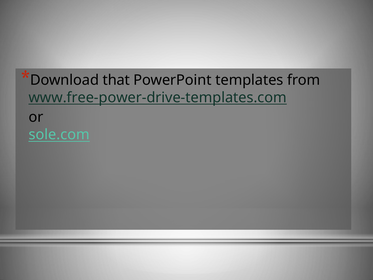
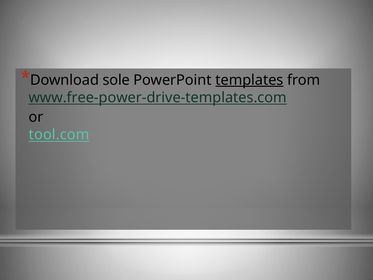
that: that -> sole
templates underline: none -> present
sole.com: sole.com -> tool.com
